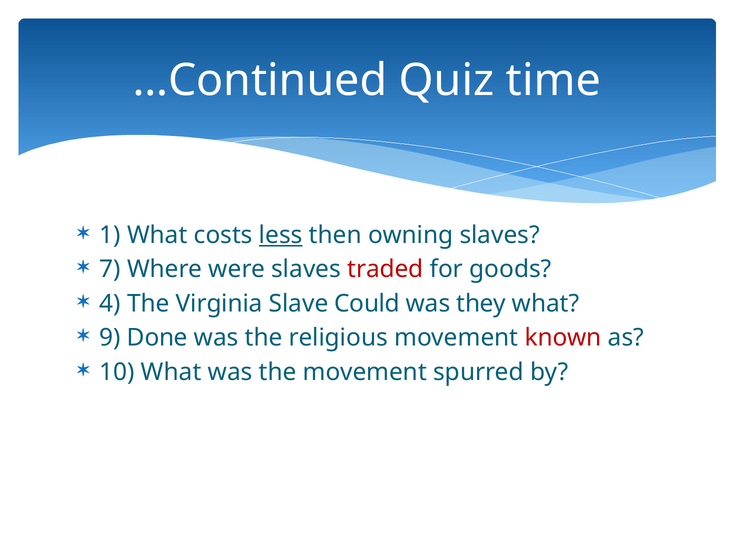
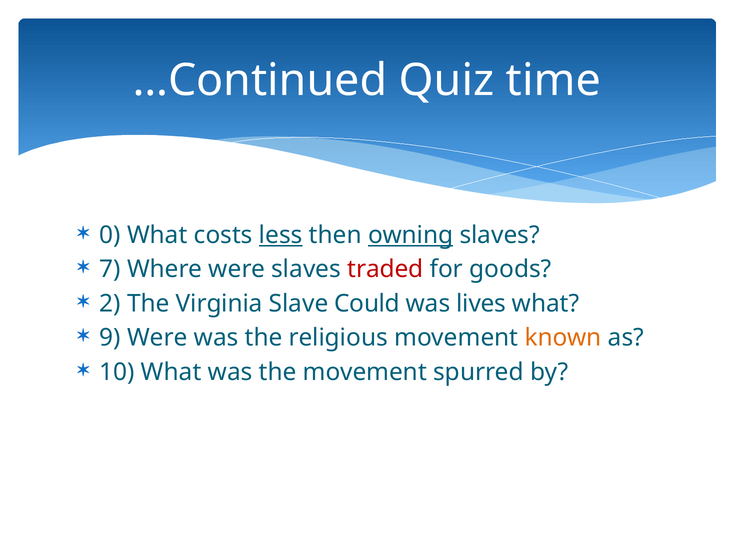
1: 1 -> 0
owning underline: none -> present
4: 4 -> 2
they: they -> lives
9 Done: Done -> Were
known colour: red -> orange
